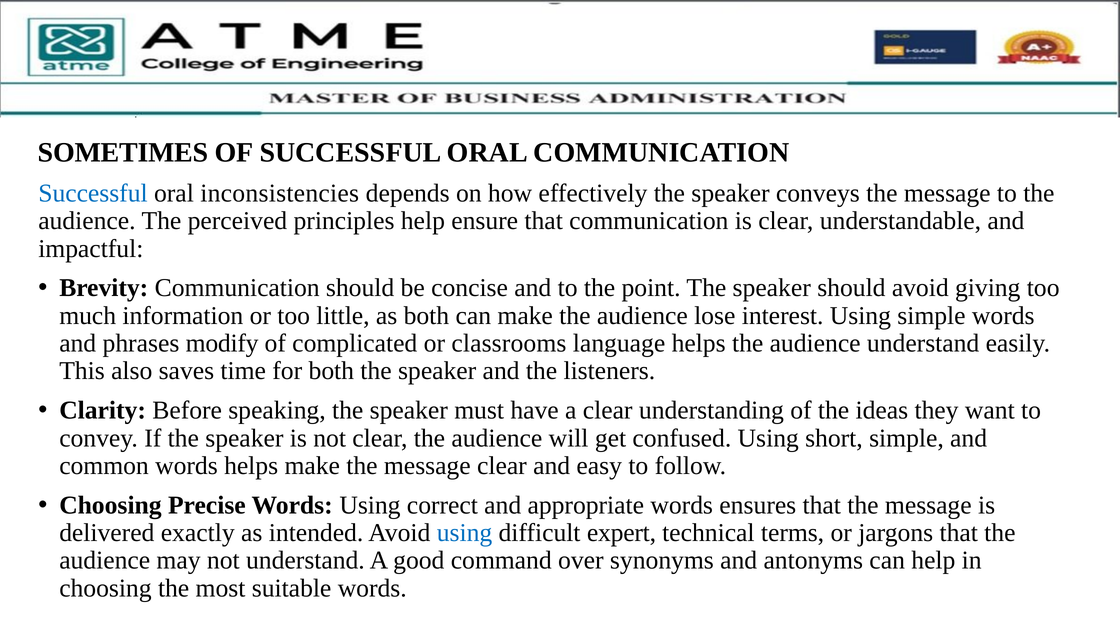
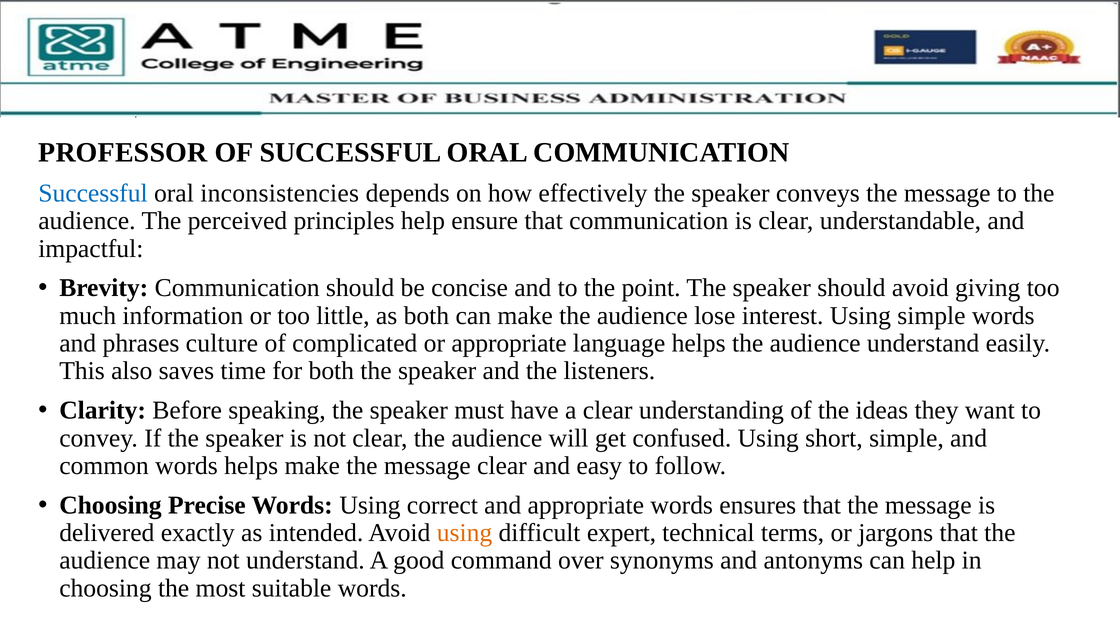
SOMETIMES: SOMETIMES -> PROFESSOR
modify: modify -> culture
or classrooms: classrooms -> appropriate
using at (465, 533) colour: blue -> orange
